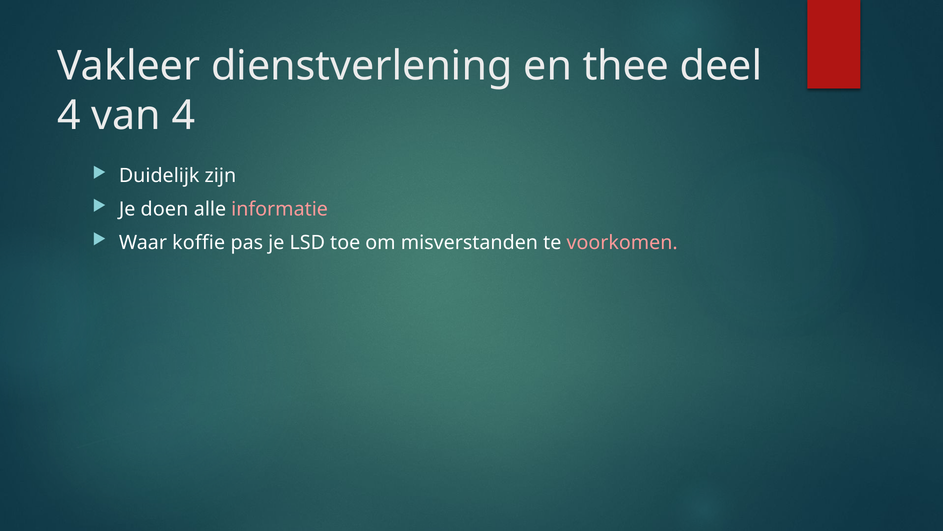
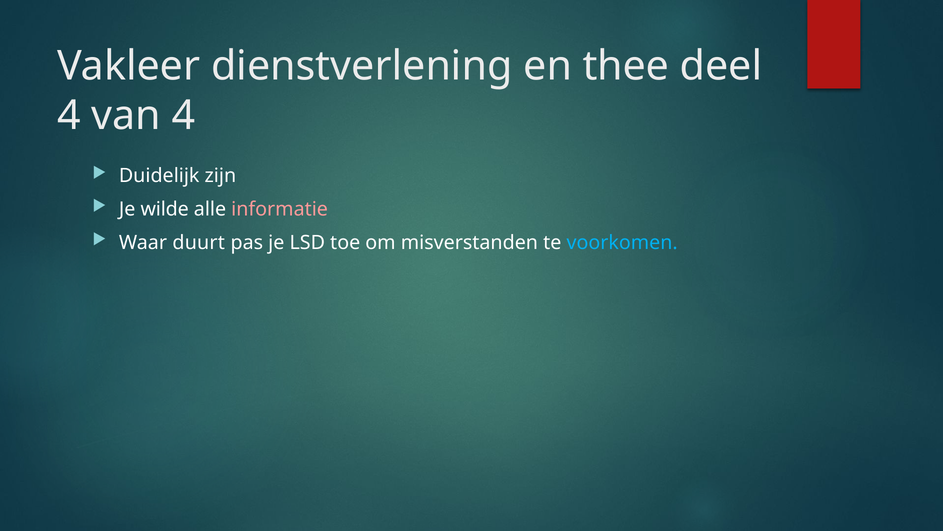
doen: doen -> wilde
koffie: koffie -> duurt
voorkomen colour: pink -> light blue
